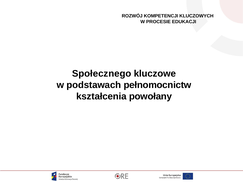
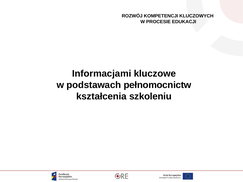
Społecznego: Społecznego -> Informacjami
powołany: powołany -> szkoleniu
